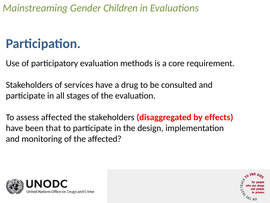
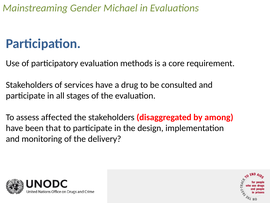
Children: Children -> Michael
effects: effects -> among
the affected: affected -> delivery
